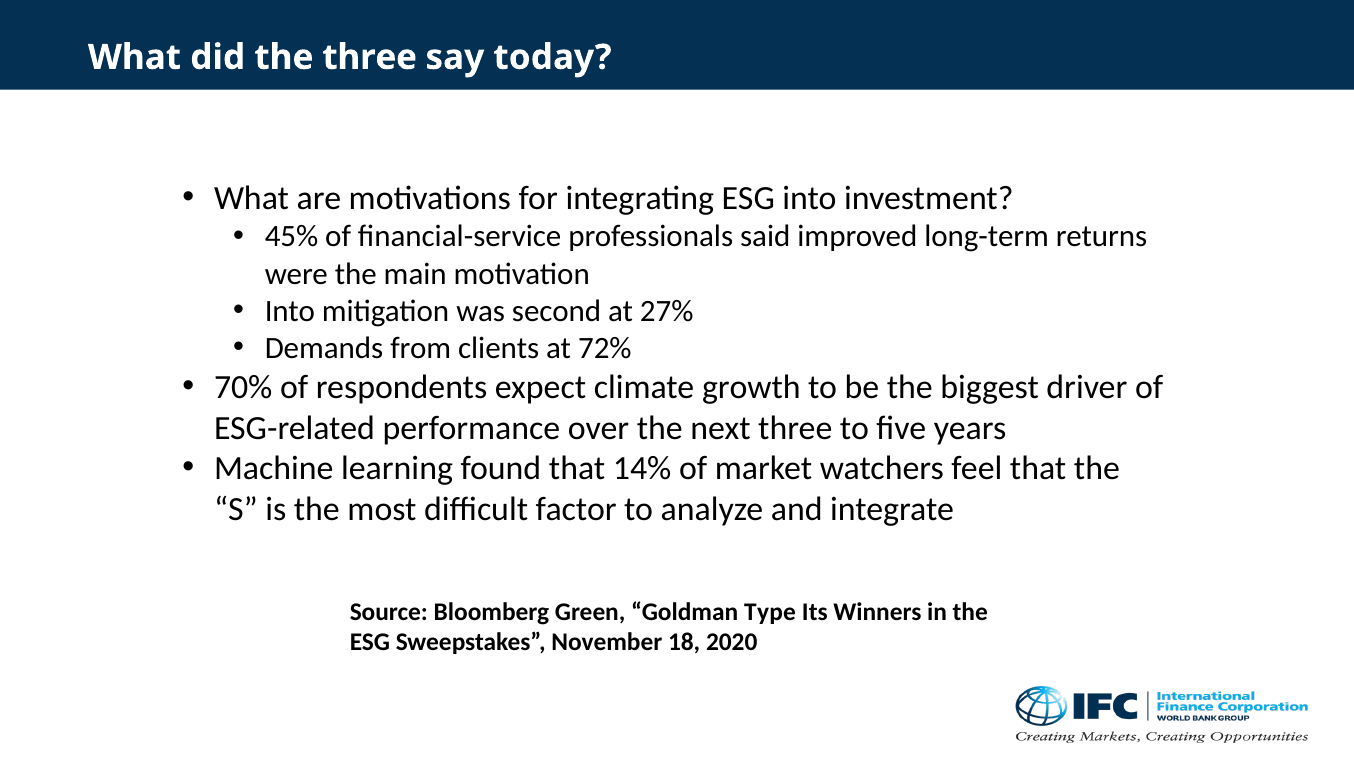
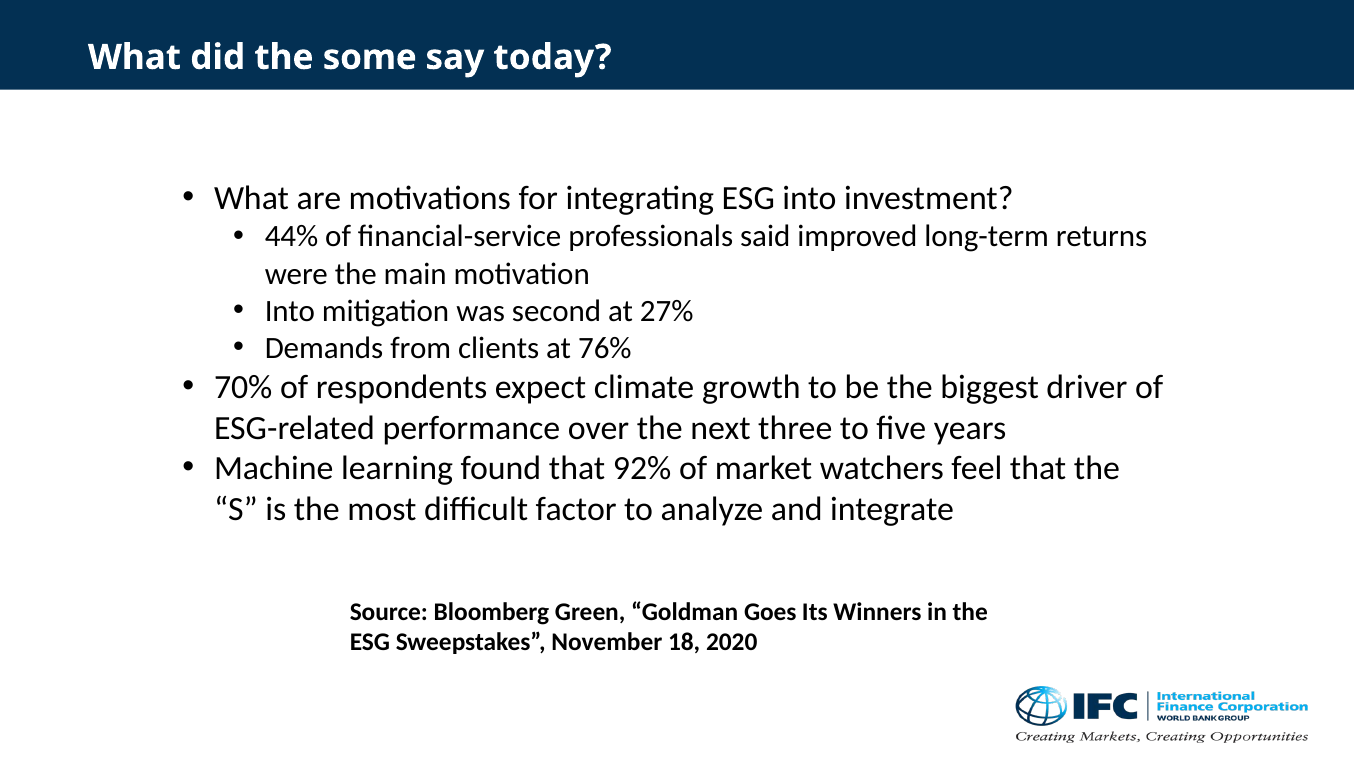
the three: three -> some
45%: 45% -> 44%
72%: 72% -> 76%
14%: 14% -> 92%
Type: Type -> Goes
